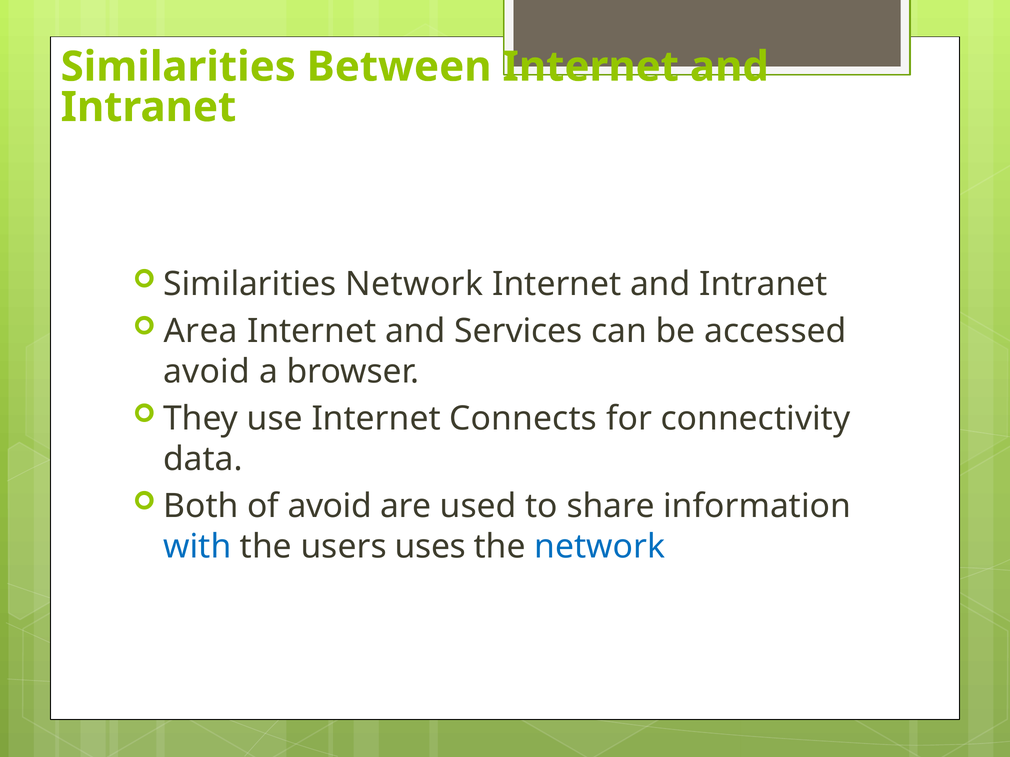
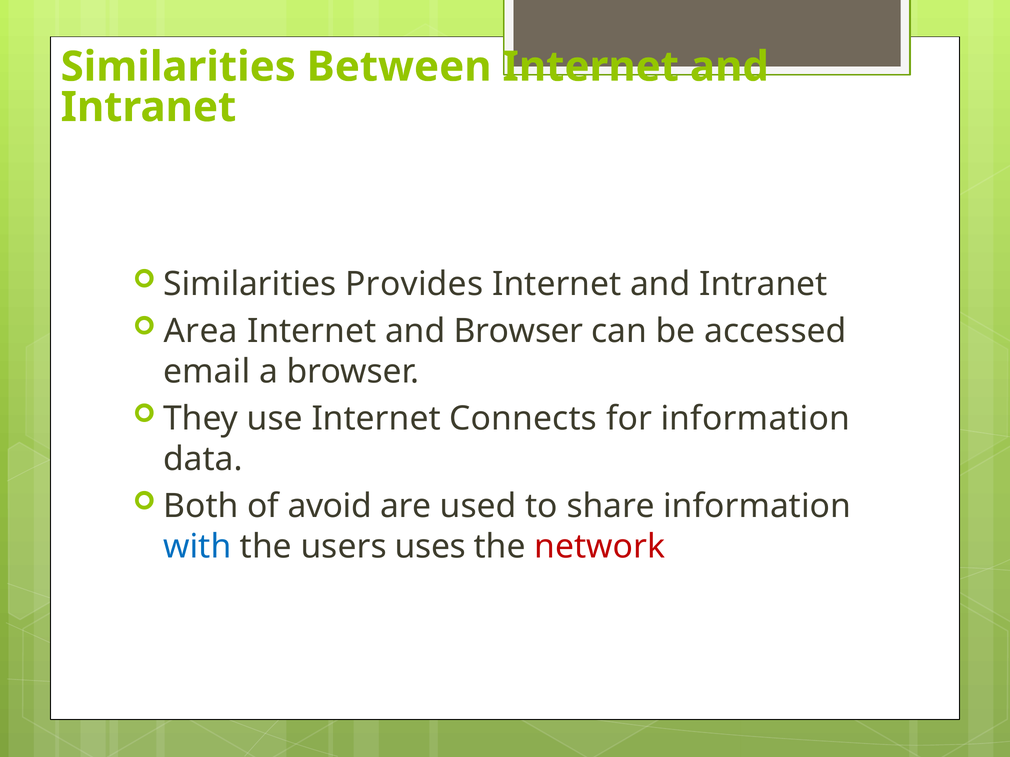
Similarities Network: Network -> Provides
and Services: Services -> Browser
avoid at (207, 372): avoid -> email
for connectivity: connectivity -> information
network at (600, 547) colour: blue -> red
